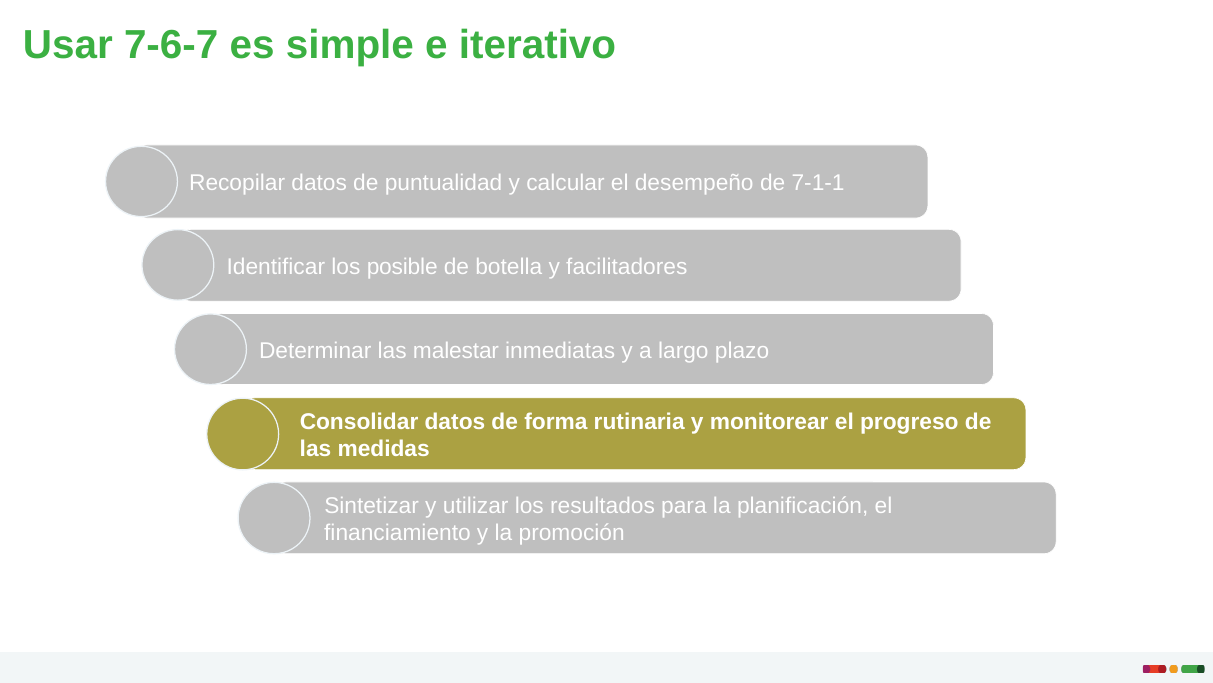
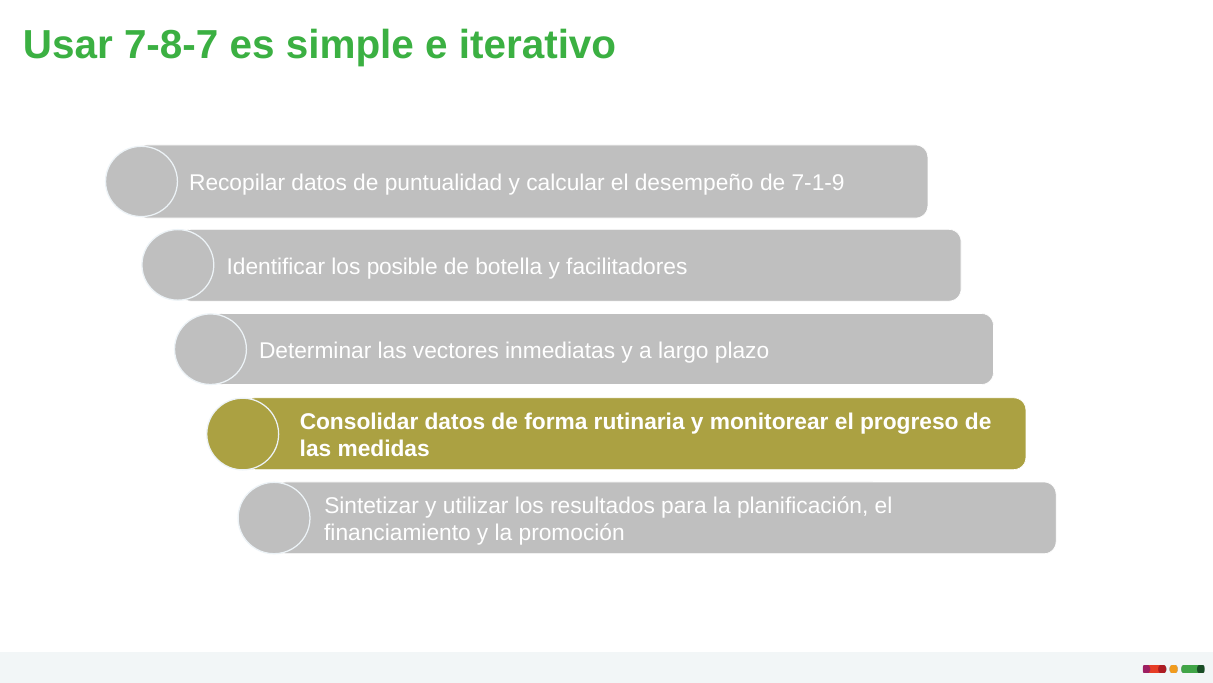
7-6-7: 7-6-7 -> 7-8-7
7-1-1: 7-1-1 -> 7-1-9
malestar: malestar -> vectores
